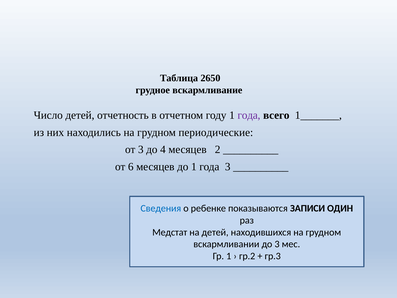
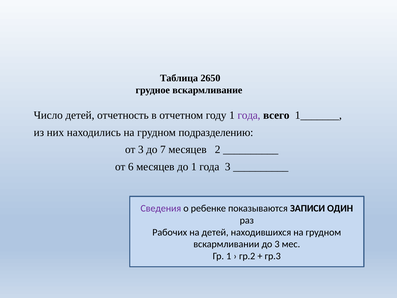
периодические: периодические -> подразделению
4: 4 -> 7
Сведения colour: blue -> purple
Медстат: Медстат -> Рабочих
